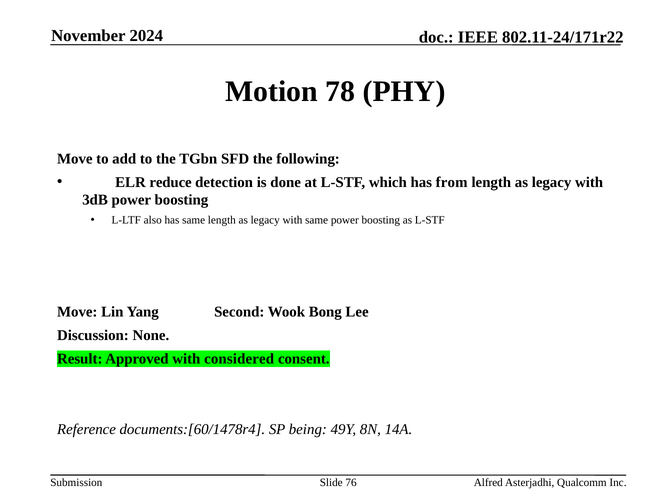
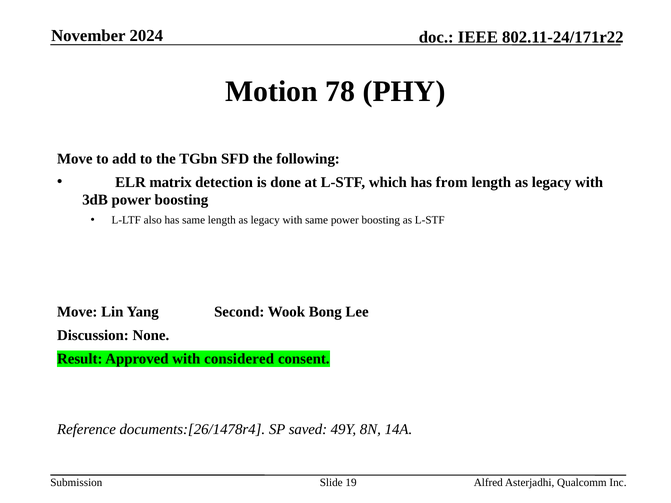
reduce: reduce -> matrix
documents:[60/1478r4: documents:[60/1478r4 -> documents:[26/1478r4
being: being -> saved
76: 76 -> 19
